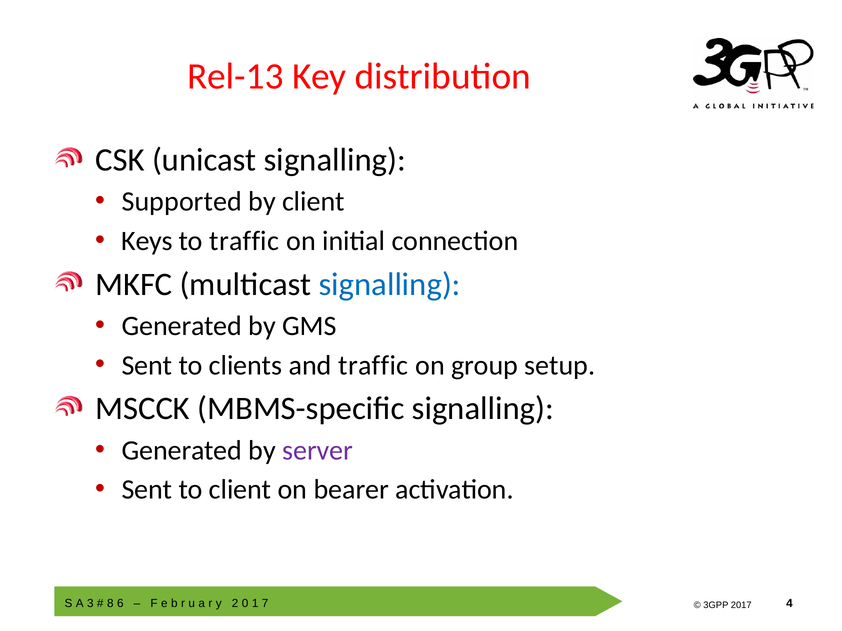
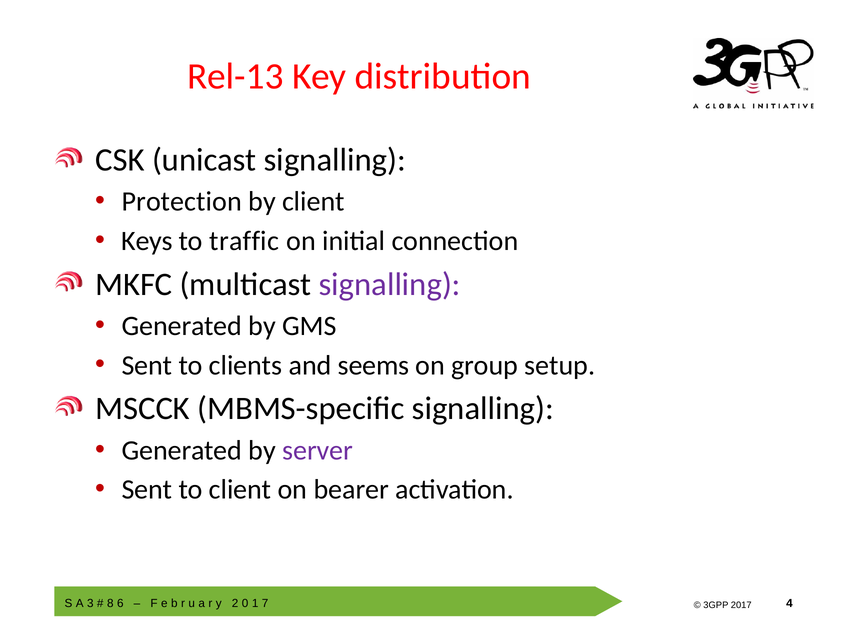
Supported: Supported -> Protection
signalling at (390, 284) colour: blue -> purple
and traffic: traffic -> seems
